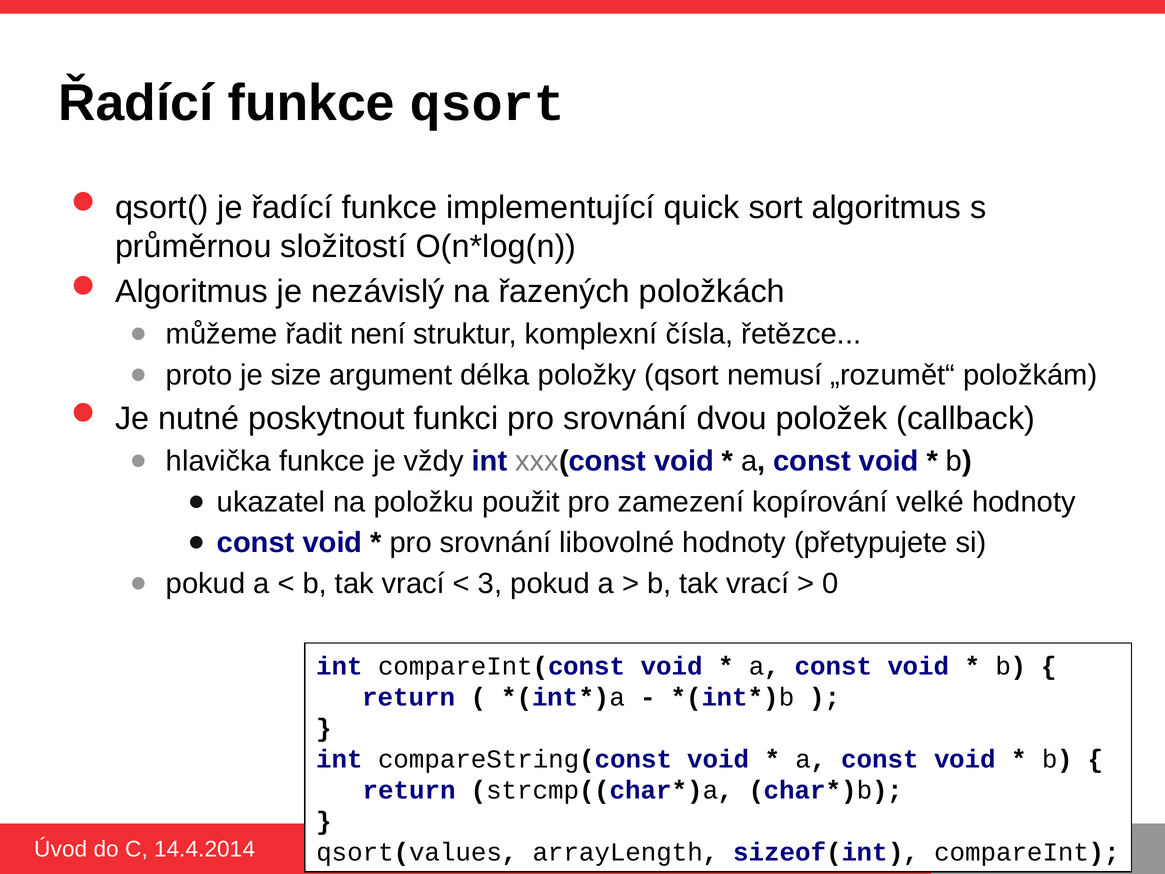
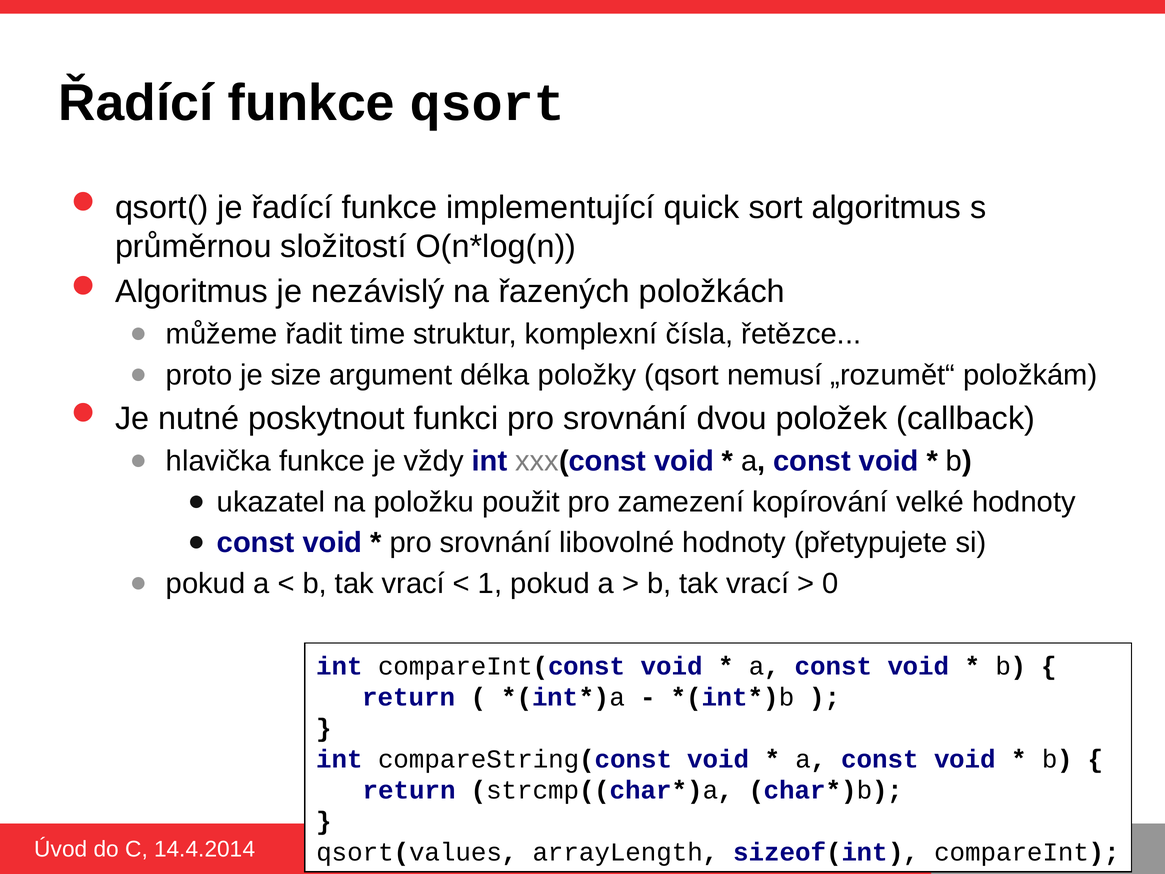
není: není -> time
3: 3 -> 1
